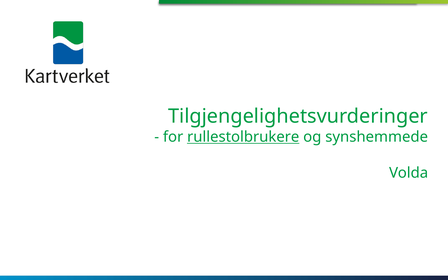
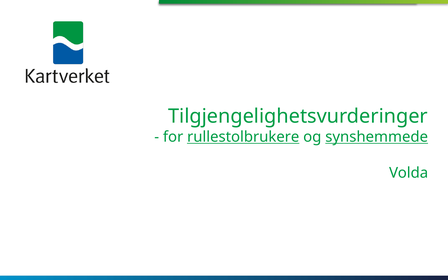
synshemmede underline: none -> present
